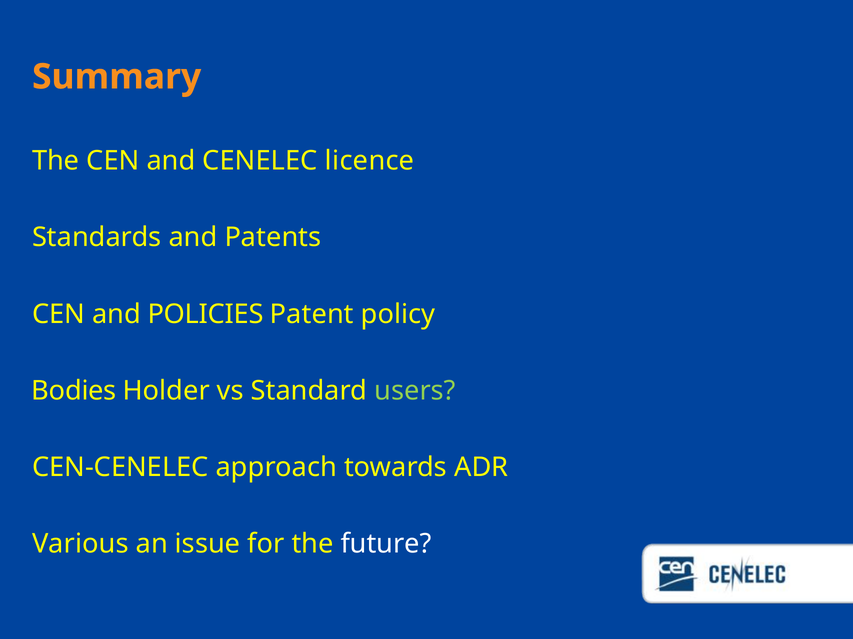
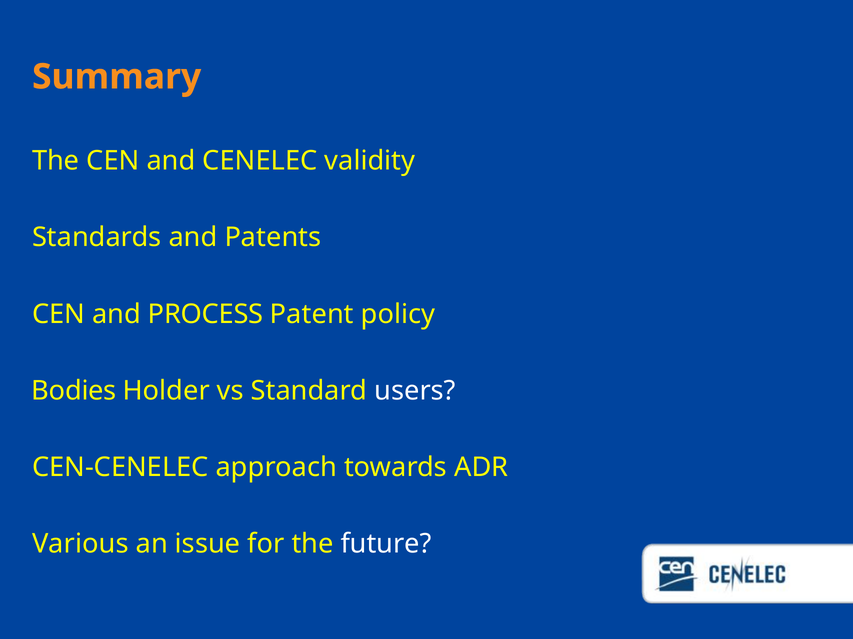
licence: licence -> validity
POLICIES: POLICIES -> PROCESS
users colour: light green -> white
